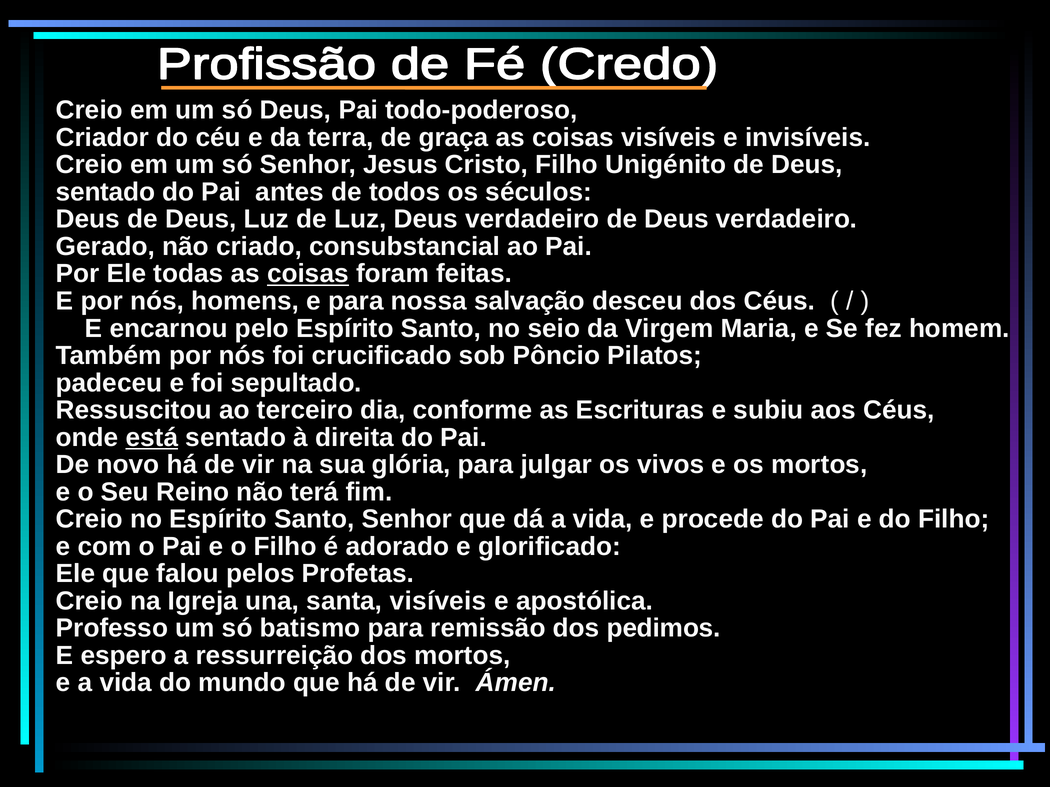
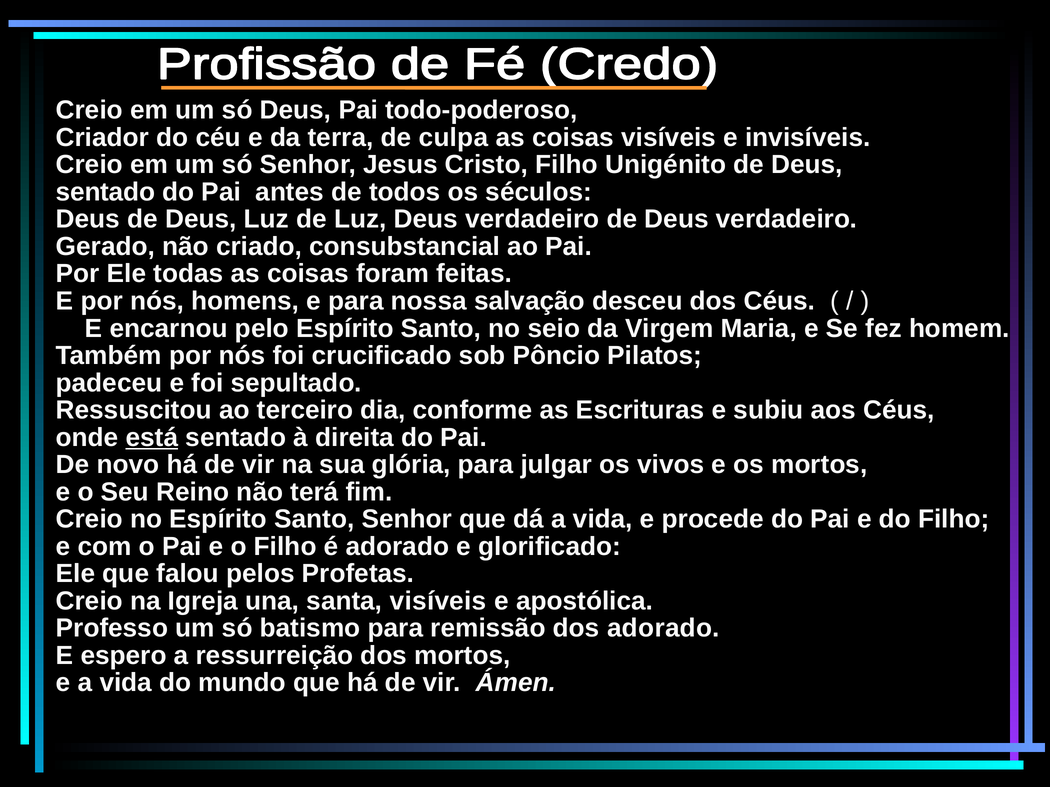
graça: graça -> culpa
coisas at (308, 274) underline: present -> none
dos pedimos: pedimos -> adorado
